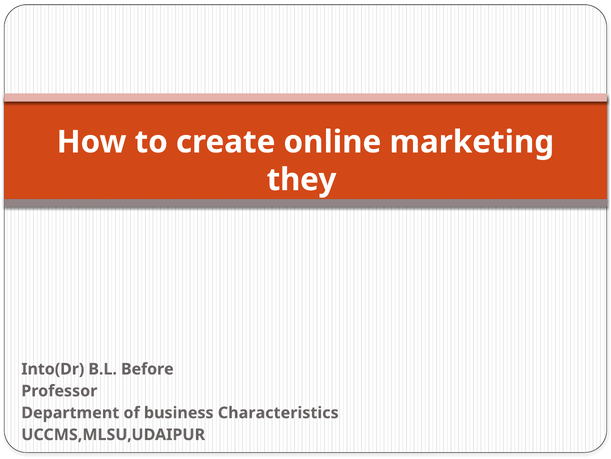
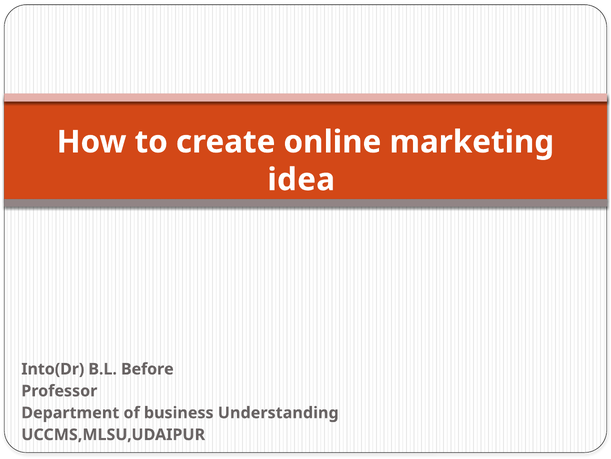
they: they -> idea
Characteristics: Characteristics -> Understanding
